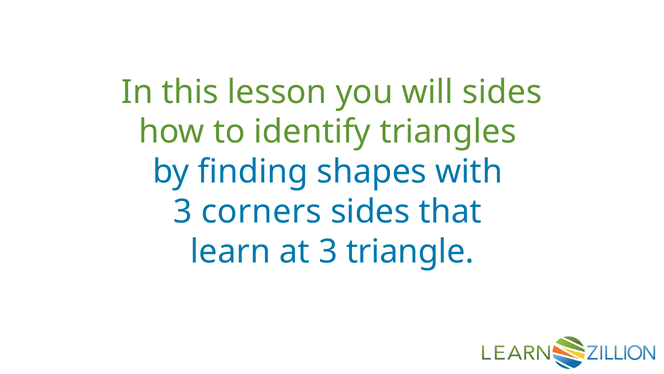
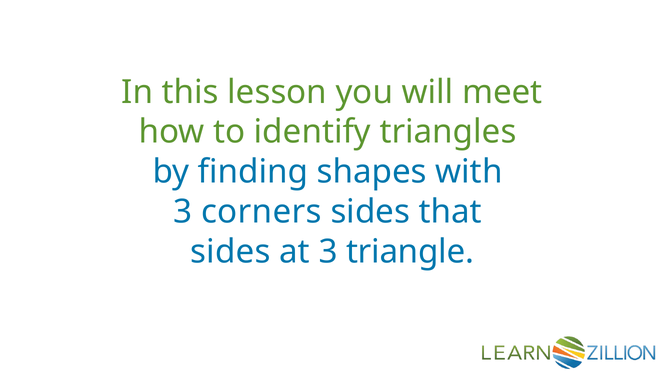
will sides: sides -> meet
learn at (230, 251): learn -> sides
